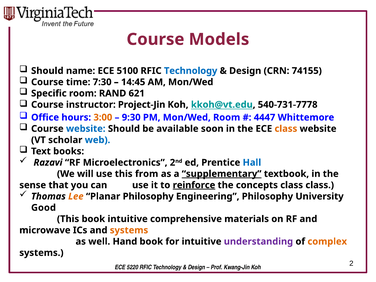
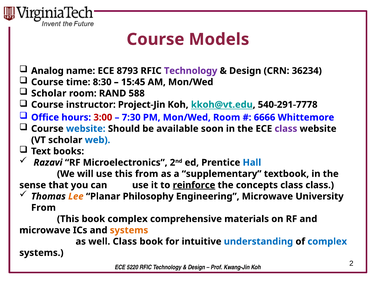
Should at (47, 71): Should -> Analog
5100: 5100 -> 8793
Technology at (191, 71) colour: blue -> purple
74155: 74155 -> 36234
7:30: 7:30 -> 8:30
14:45: 14:45 -> 15:45
Specific at (49, 93): Specific -> Scholar
621: 621 -> 588
540-731-7778: 540-731-7778 -> 540-291-7778
3:00 colour: orange -> red
9:30: 9:30 -> 7:30
4447: 4447 -> 6666
class at (286, 129) colour: orange -> purple
supplementary underline: present -> none
Engineering Philosophy: Philosophy -> Microwave
Good at (43, 208): Good -> From
book intuitive: intuitive -> complex
well Hand: Hand -> Class
understanding colour: purple -> blue
complex at (327, 242) colour: orange -> blue
